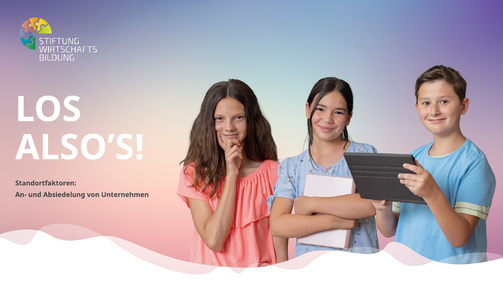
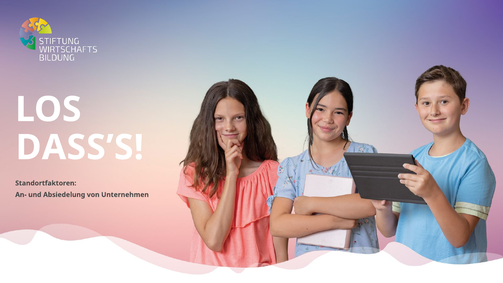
ALSO’S: ALSO’S -> DASS’S
